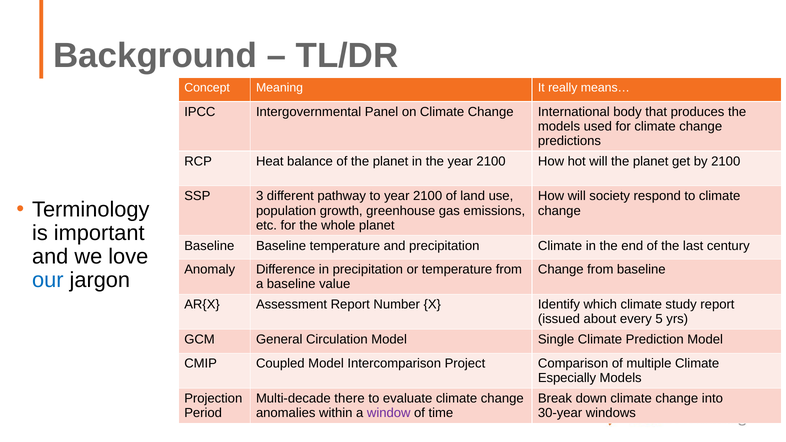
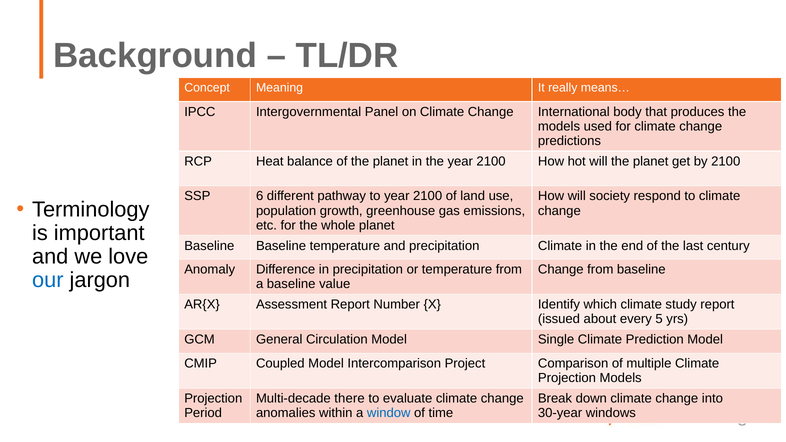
3: 3 -> 6
Especially at (567, 378): Especially -> Projection
window colour: purple -> blue
